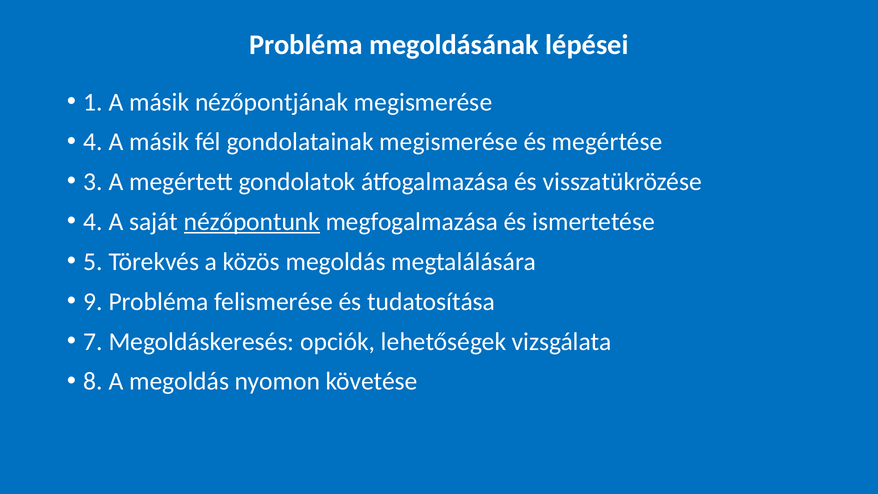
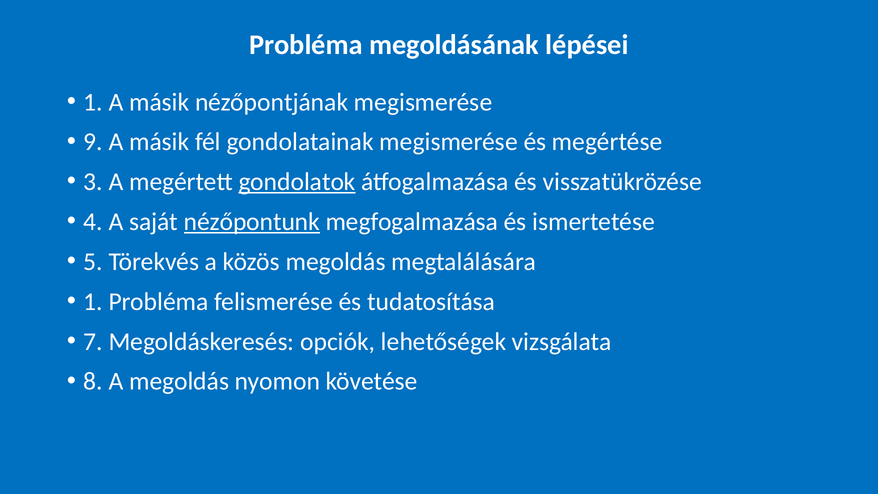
4 at (93, 142): 4 -> 9
gondolatok underline: none -> present
9 at (93, 302): 9 -> 1
